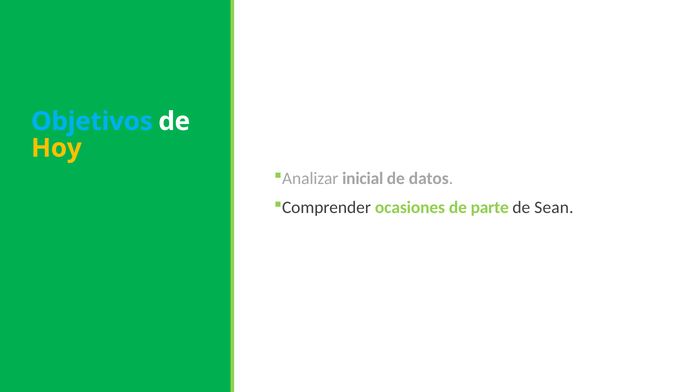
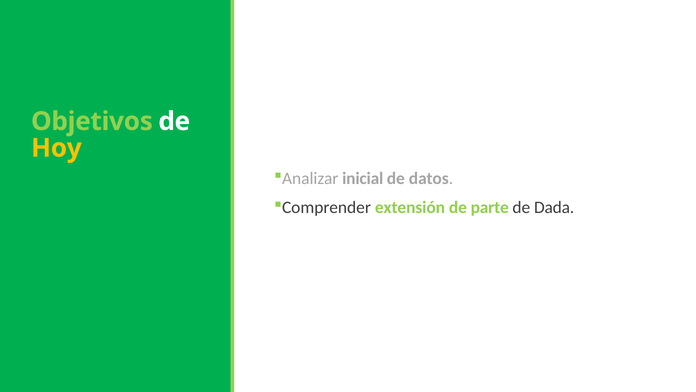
Objetivos colour: light blue -> light green
ocasiones: ocasiones -> extensión
Sean: Sean -> Dada
